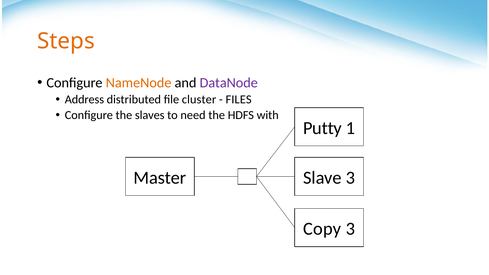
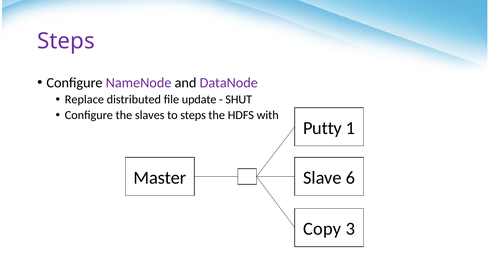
Steps at (66, 41) colour: orange -> purple
NameNode colour: orange -> purple
Address: Address -> Replace
cluster: cluster -> update
FILES: FILES -> SHUT
to need: need -> steps
Slave 3: 3 -> 6
